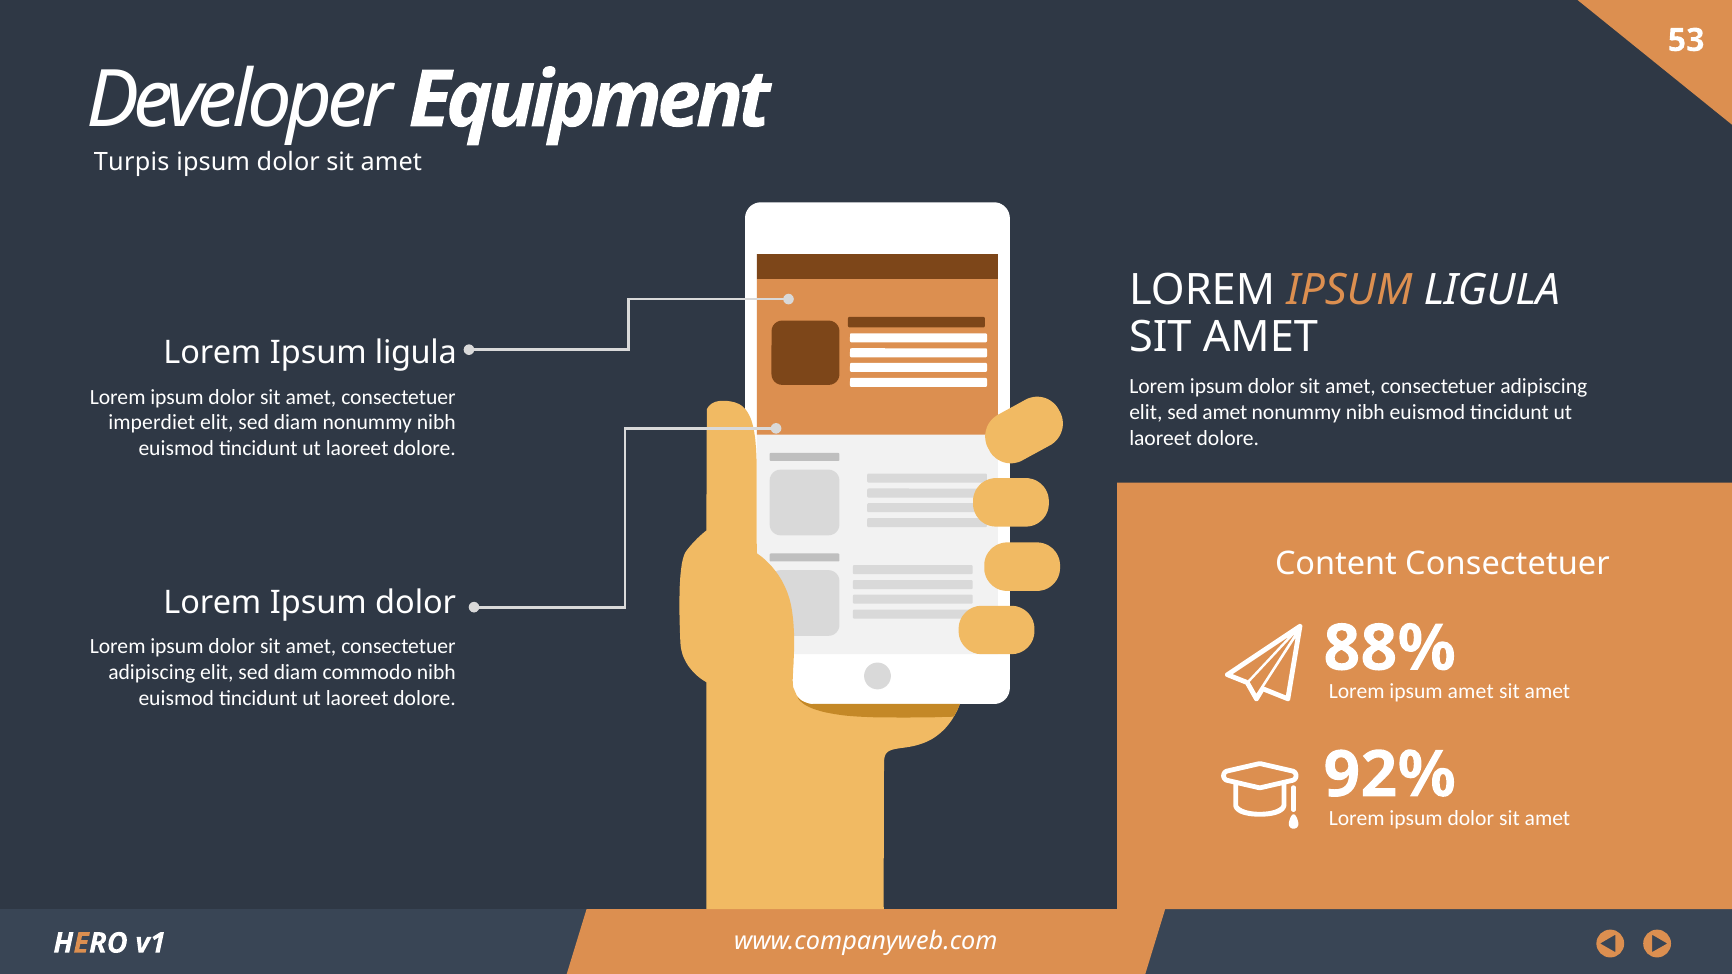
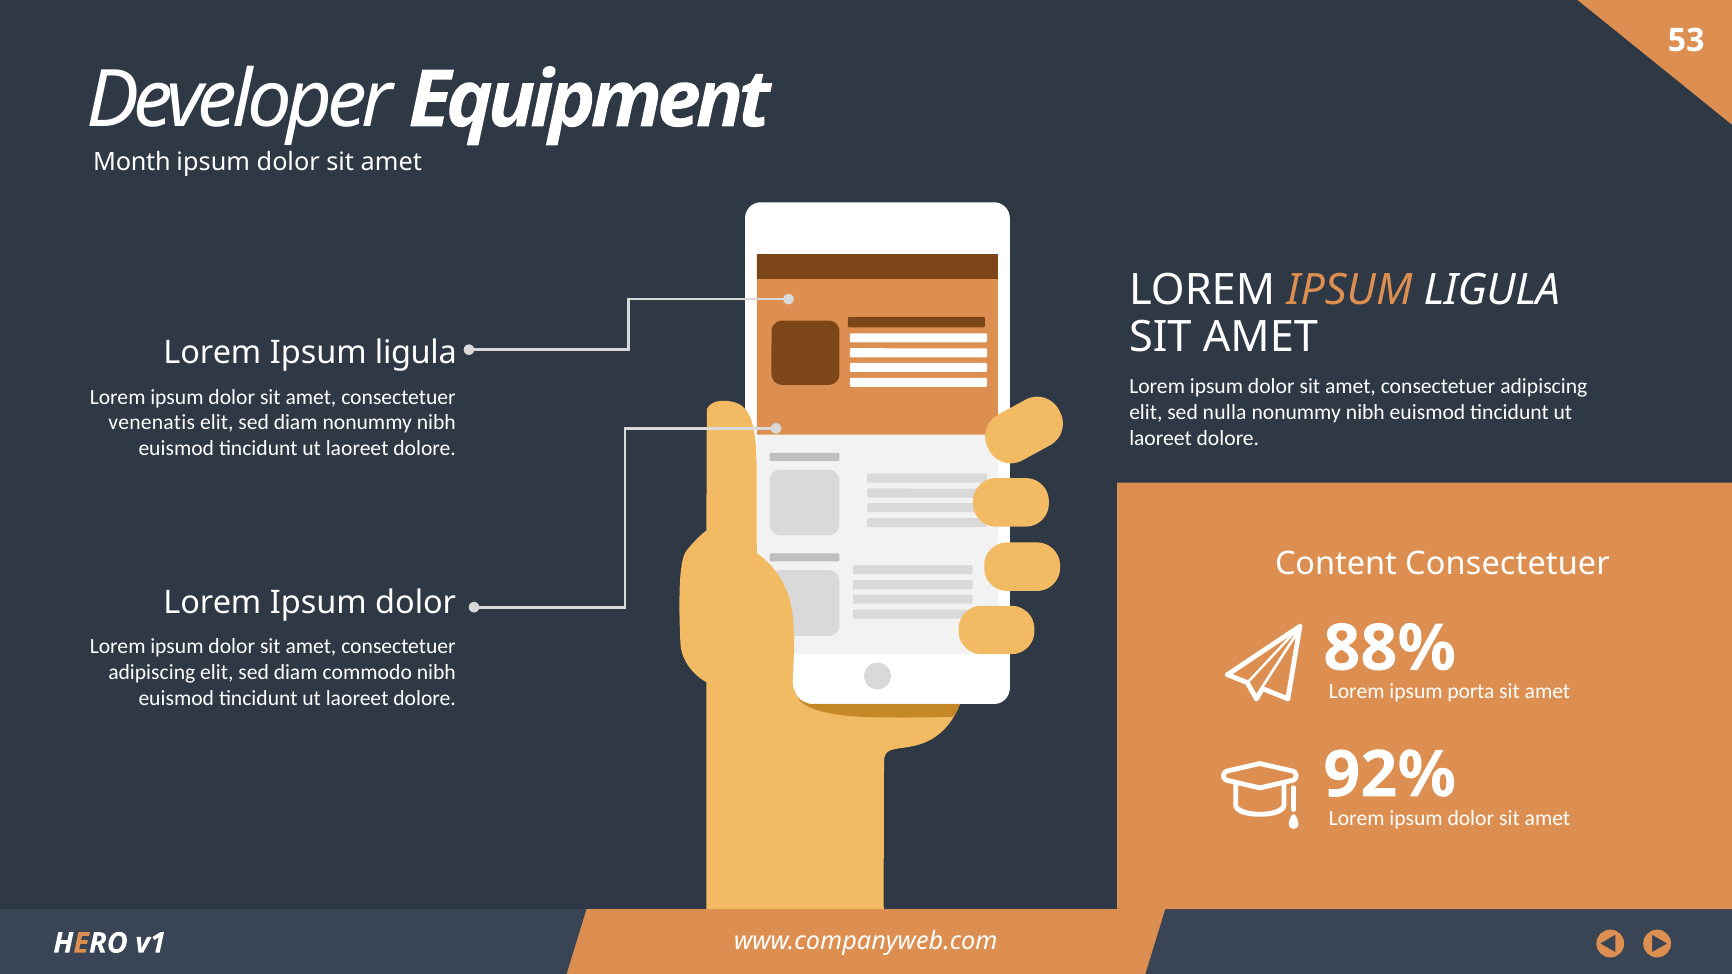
Turpis: Turpis -> Month
sed amet: amet -> nulla
imperdiet: imperdiet -> venenatis
amet at (1471, 692): amet -> porta
